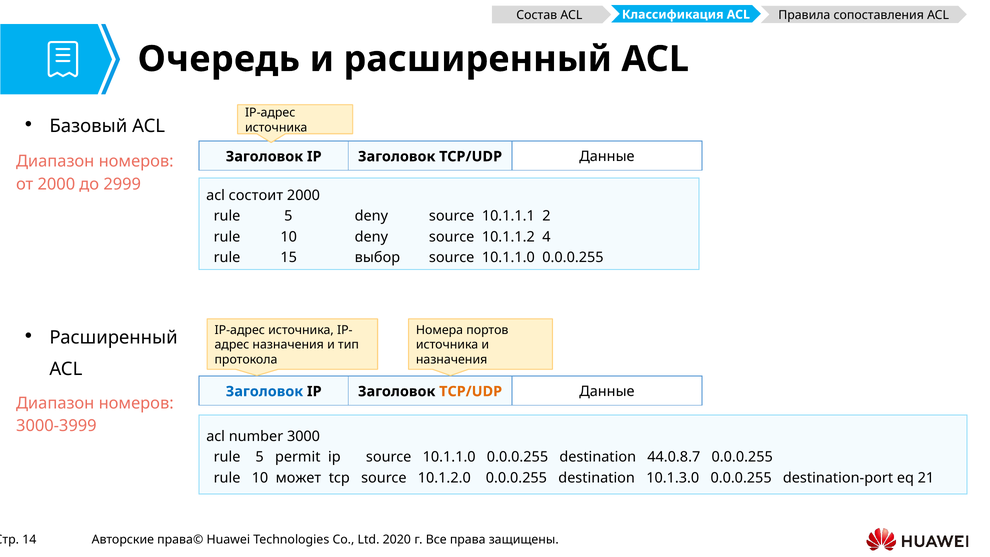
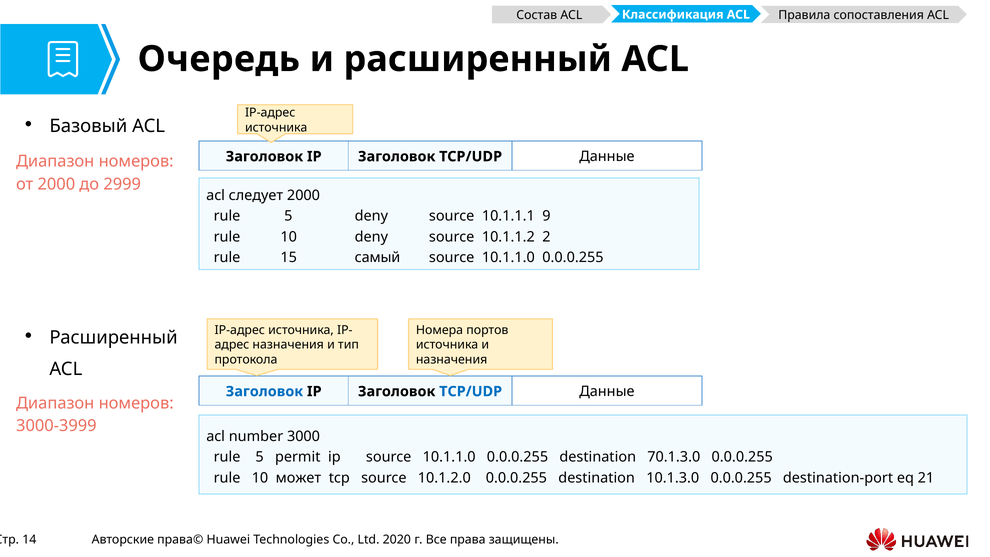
состоит: состоит -> следует
2: 2 -> 9
4: 4 -> 2
выбор: выбор -> самый
TCP/UDP at (471, 391) colour: orange -> blue
44.0.8.7: 44.0.8.7 -> 70.1.3.0
